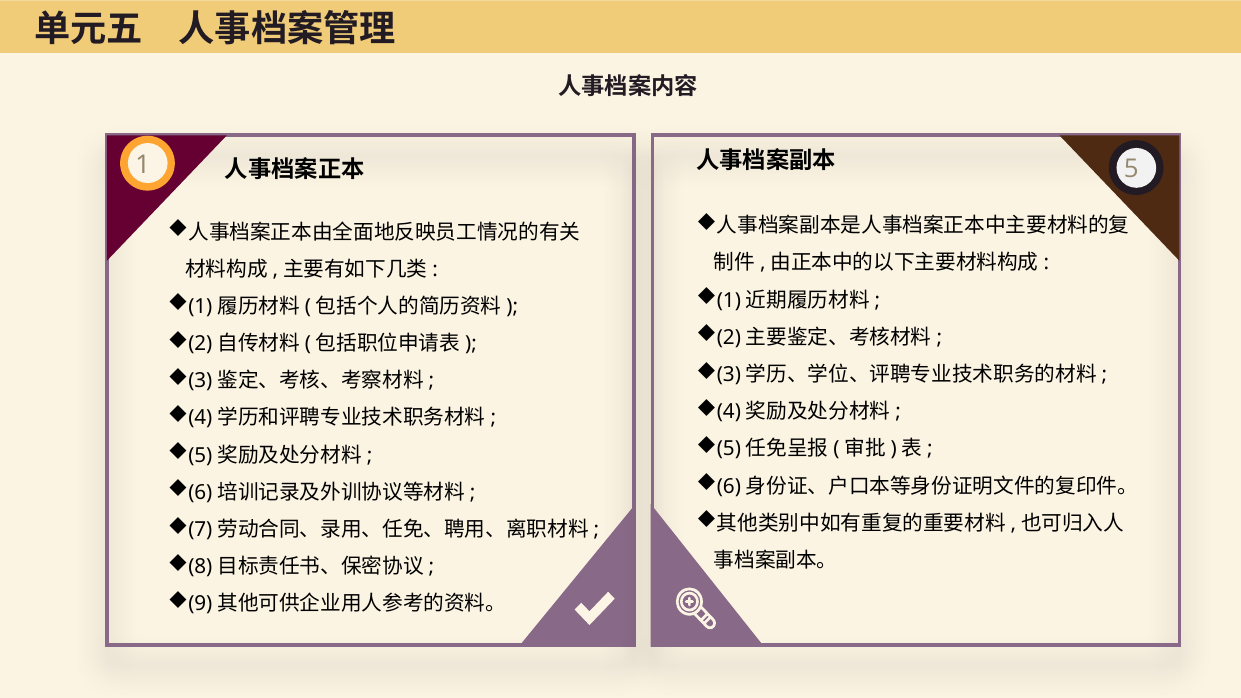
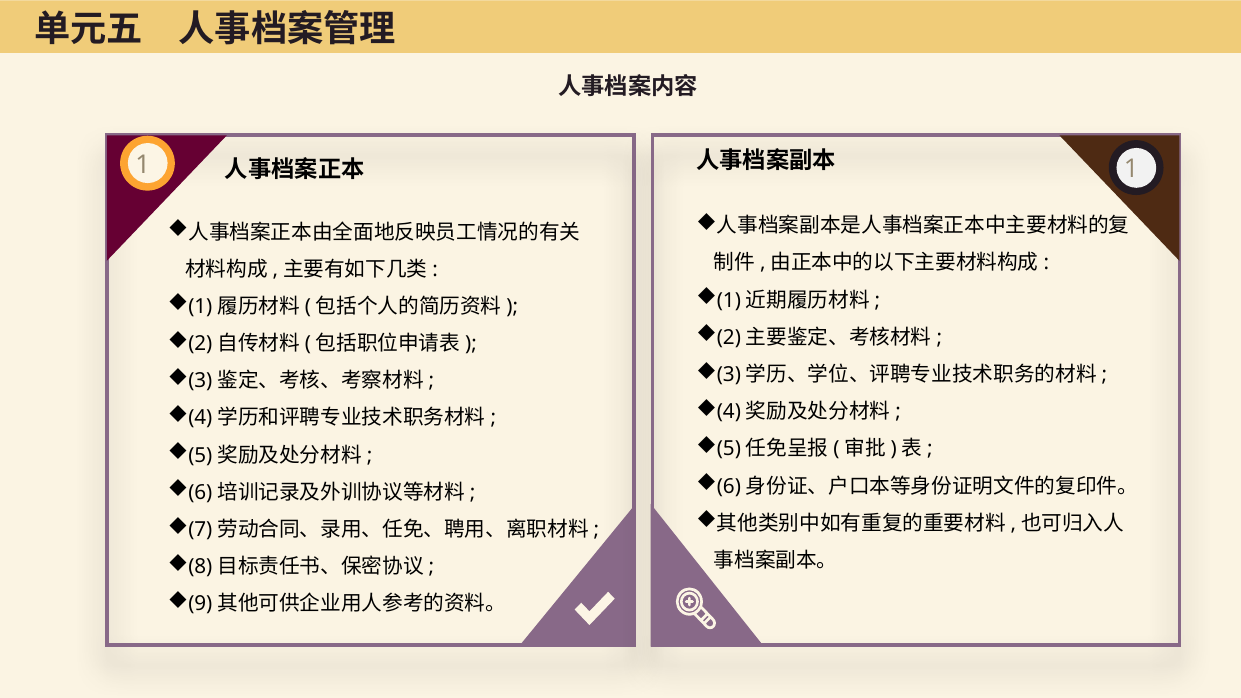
1 5: 5 -> 1
